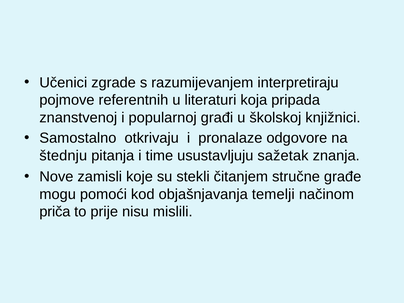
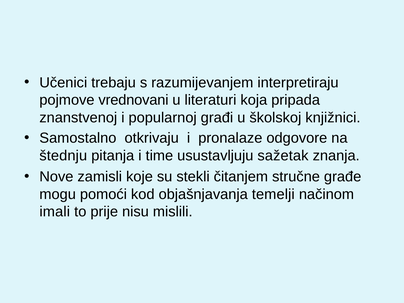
zgrade: zgrade -> trebaju
referentnih: referentnih -> vrednovani
priča: priča -> imali
